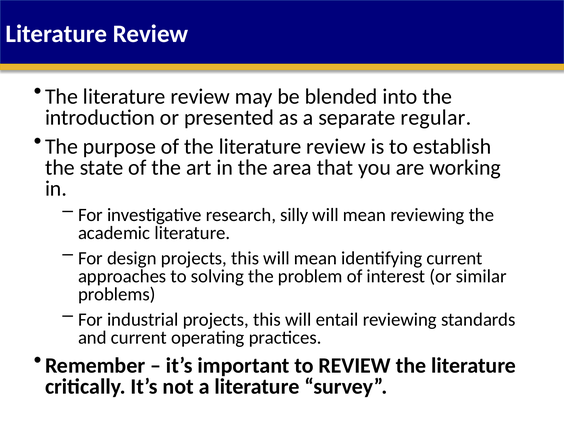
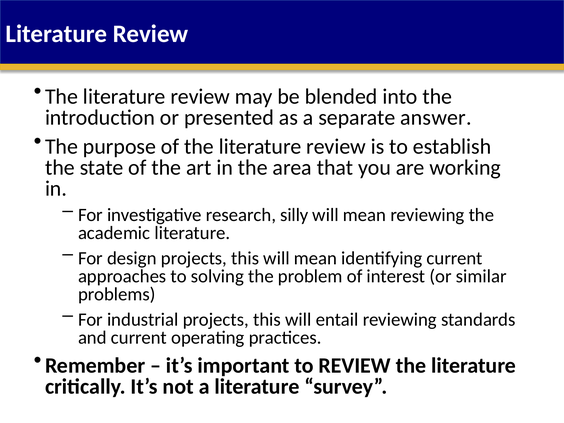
regular: regular -> answer
